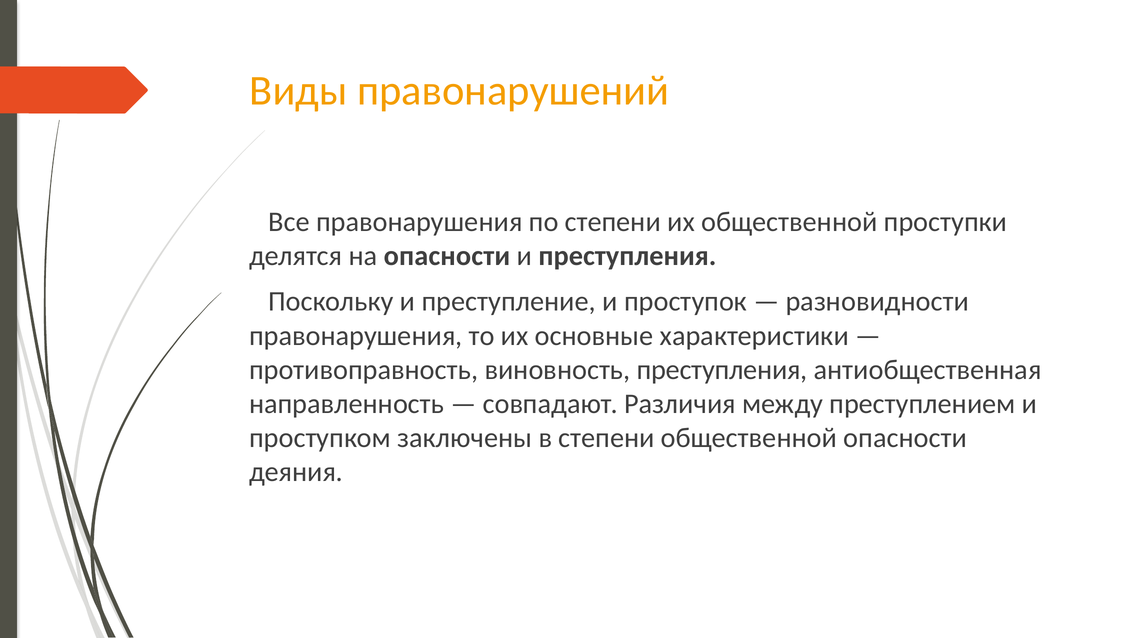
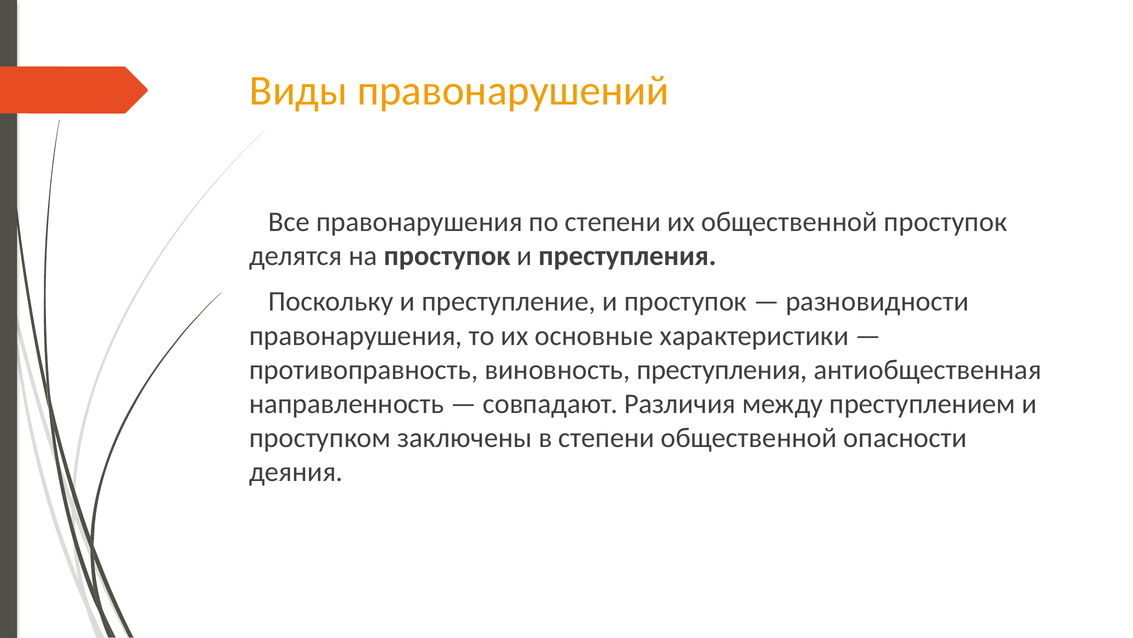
общественной проступки: проступки -> проступок
на опасности: опасности -> проступок
